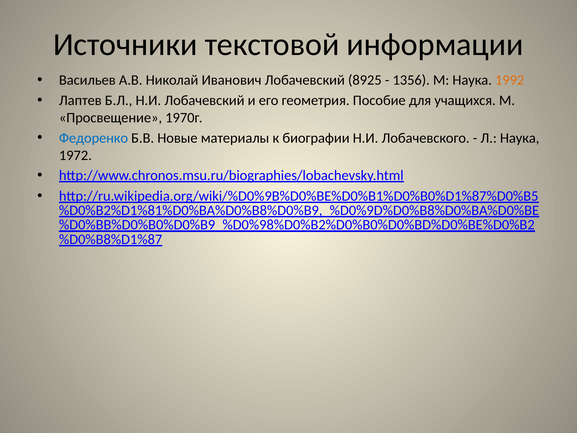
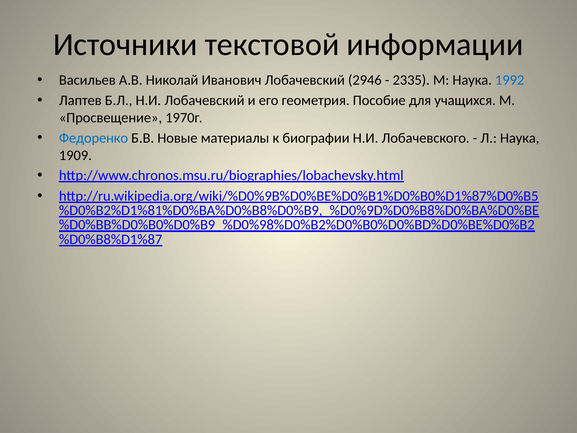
8925: 8925 -> 2946
1356: 1356 -> 2335
1992 colour: orange -> blue
1972: 1972 -> 1909
